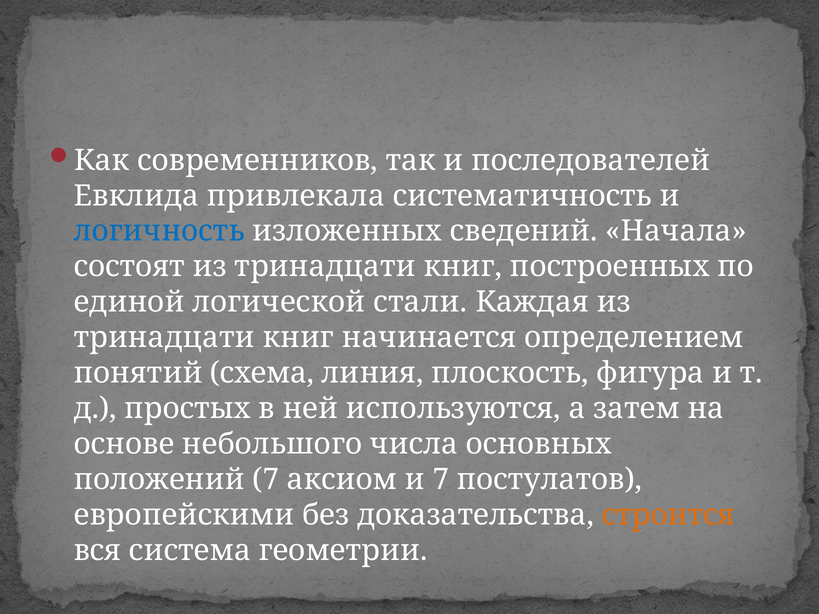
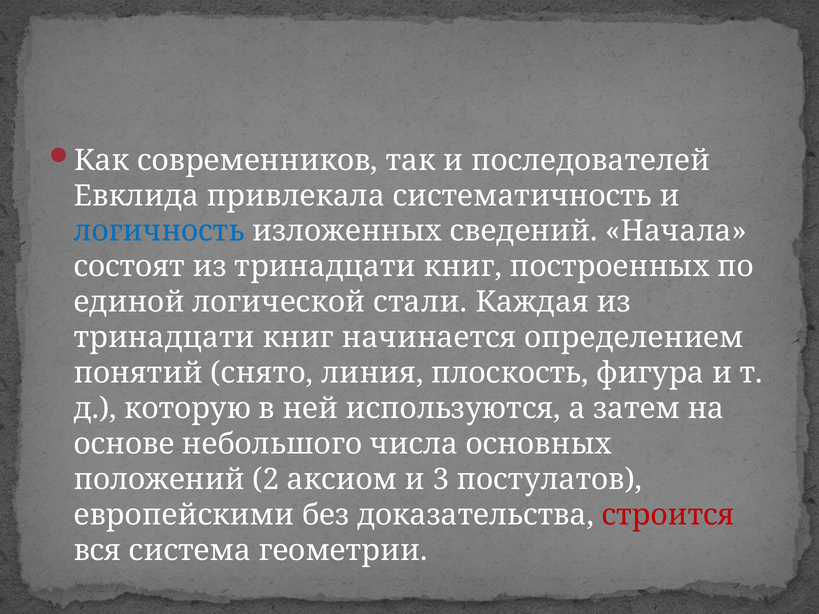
схема: схема -> снято
простых: простых -> которую
положений 7: 7 -> 2
и 7: 7 -> 3
строится colour: orange -> red
